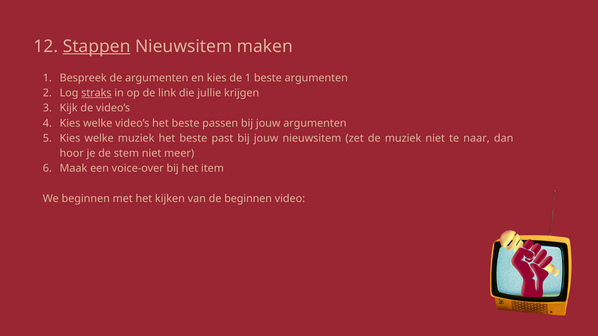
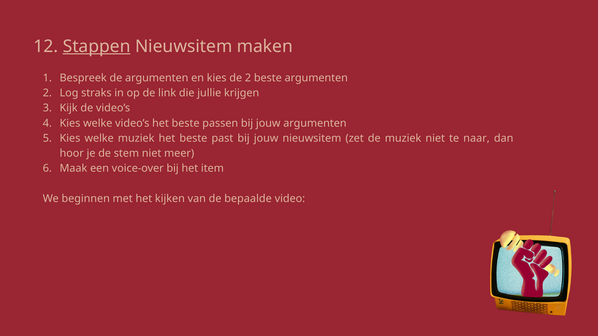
de 1: 1 -> 2
straks underline: present -> none
de beginnen: beginnen -> bepaalde
